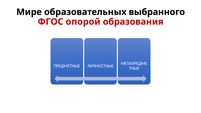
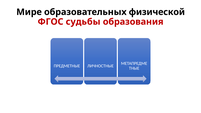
выбранного: выбранного -> физической
опорой: опорой -> судьбы
